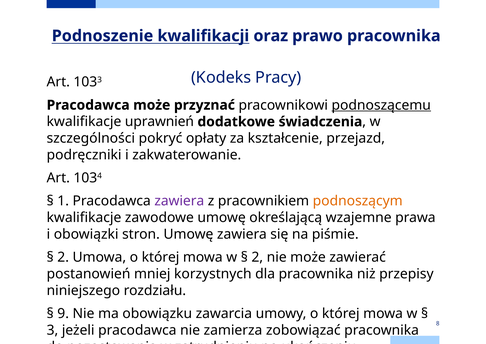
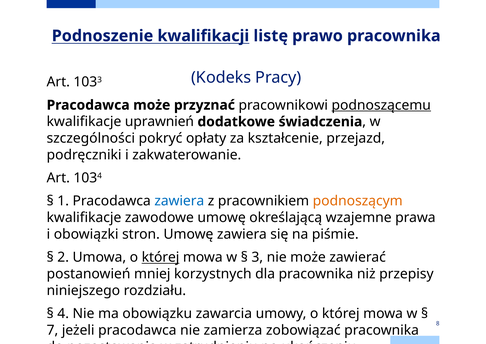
oraz: oraz -> listę
zawiera at (179, 201) colour: purple -> blue
której at (161, 257) underline: none -> present
2 at (257, 257): 2 -> 3
9: 9 -> 4
3: 3 -> 7
